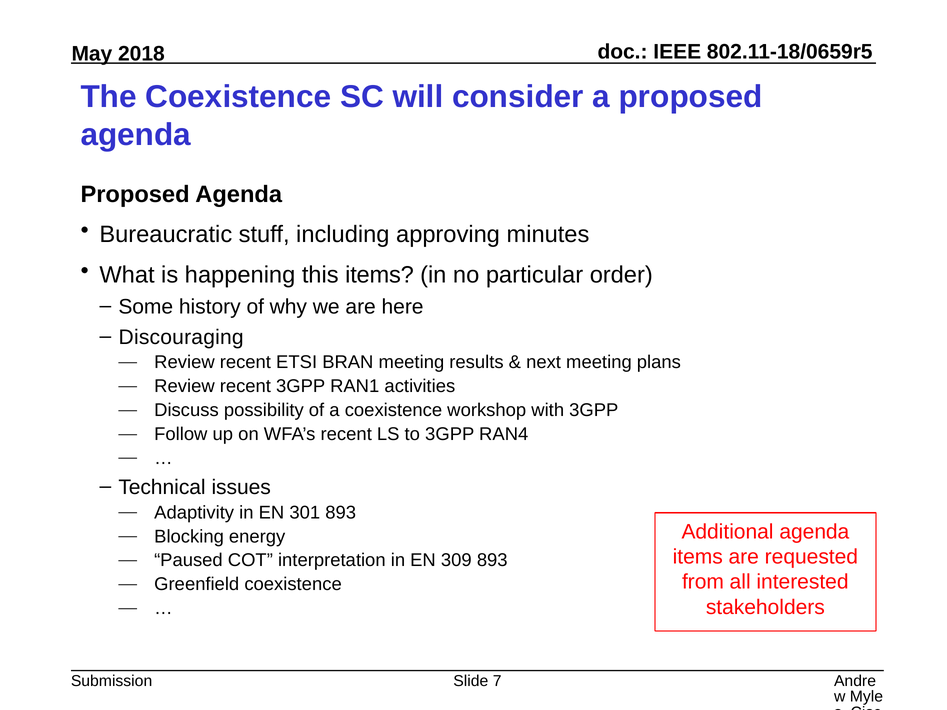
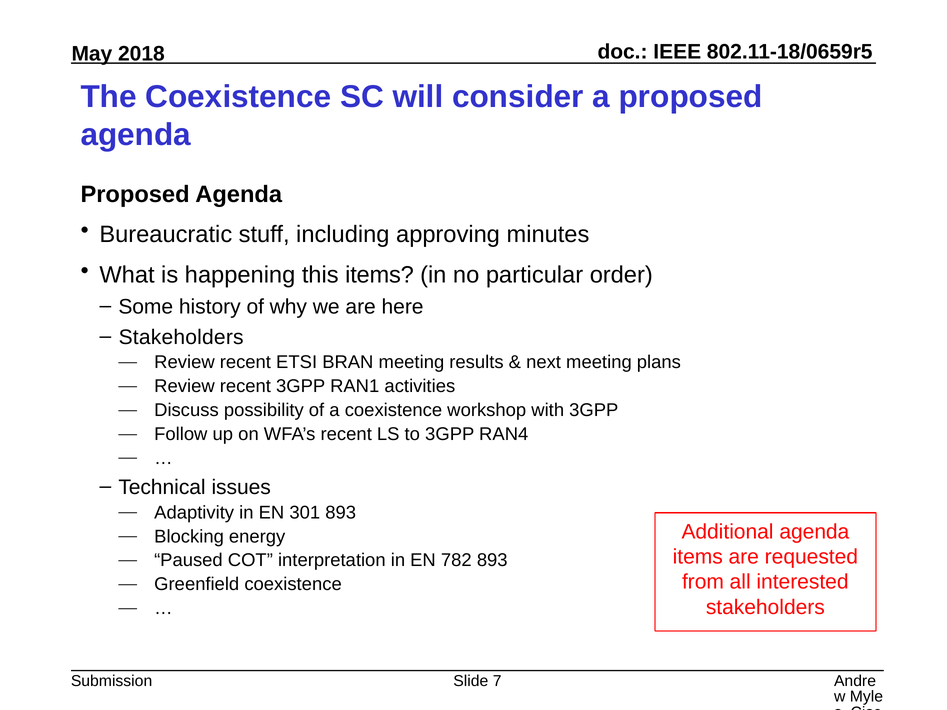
Discouraging at (181, 337): Discouraging -> Stakeholders
309: 309 -> 782
